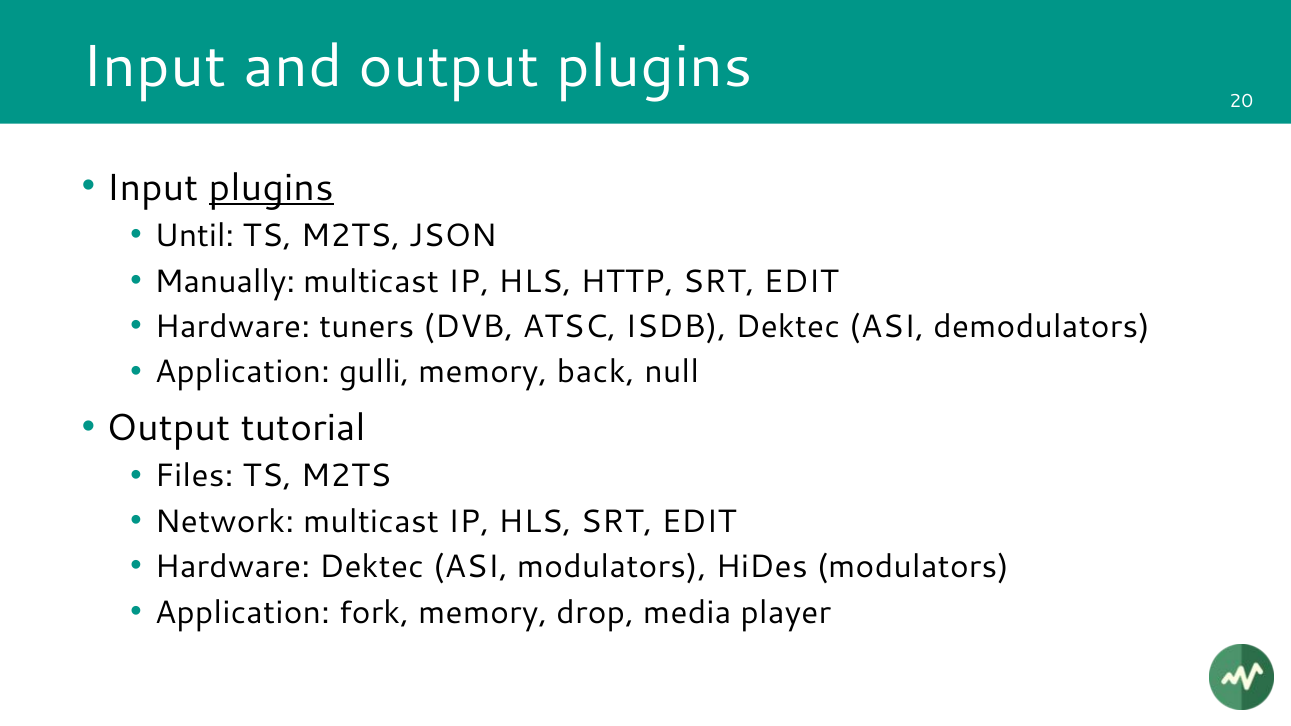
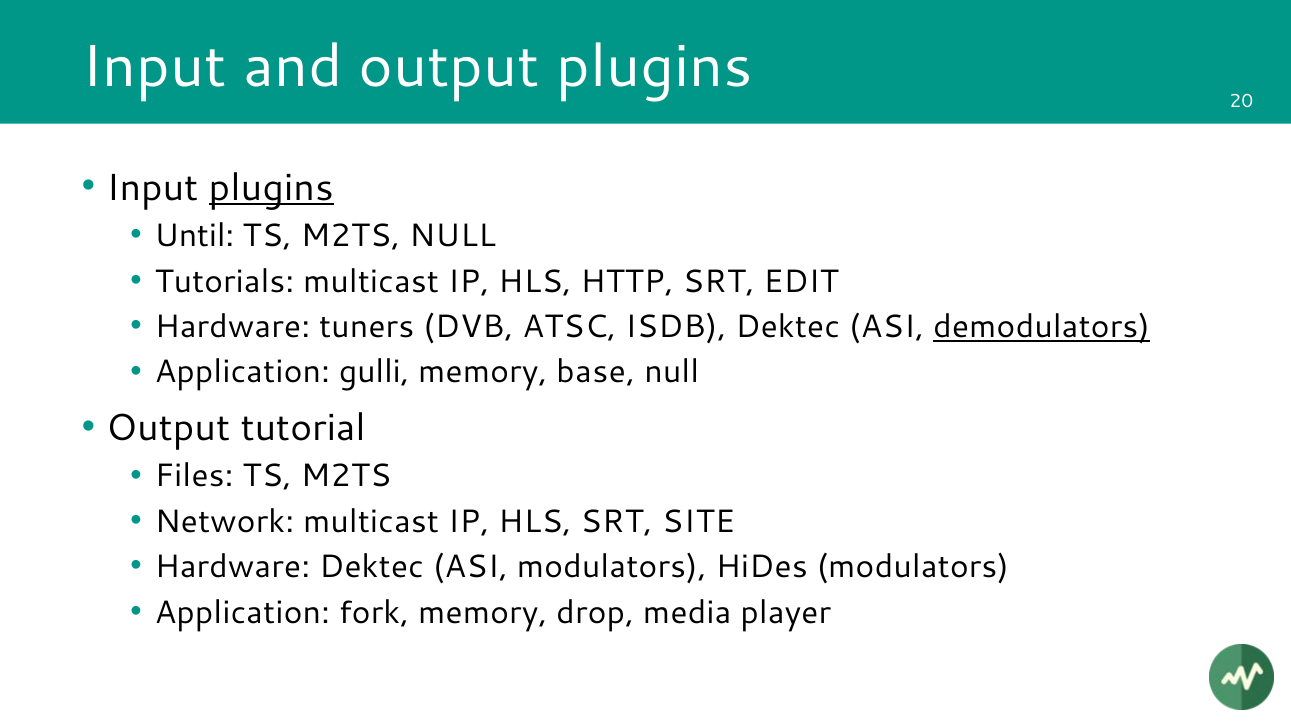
M2TS JSON: JSON -> NULL
Manually: Manually -> Tutorials
demodulators underline: none -> present
back: back -> base
HLS SRT EDIT: EDIT -> SITE
